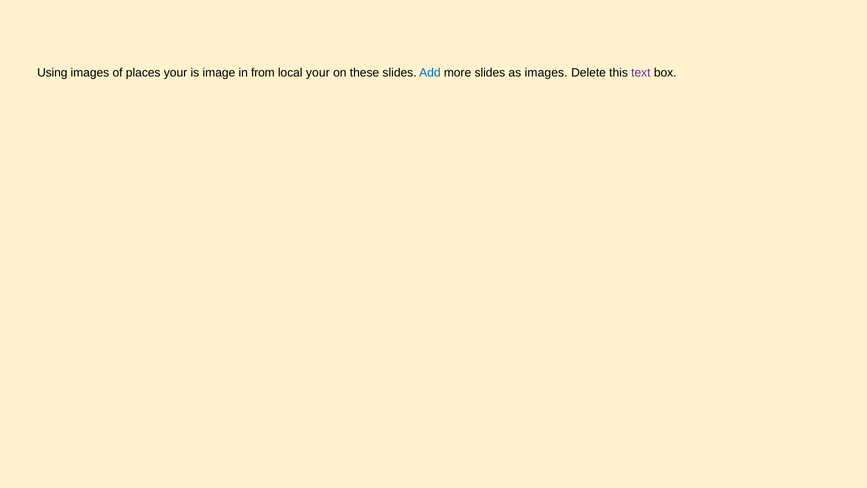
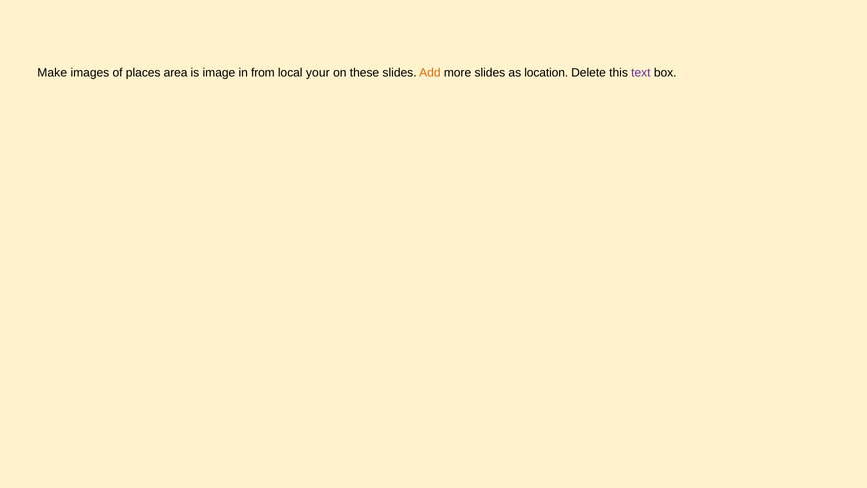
Using: Using -> Make
places your: your -> area
Add colour: blue -> orange
as images: images -> location
